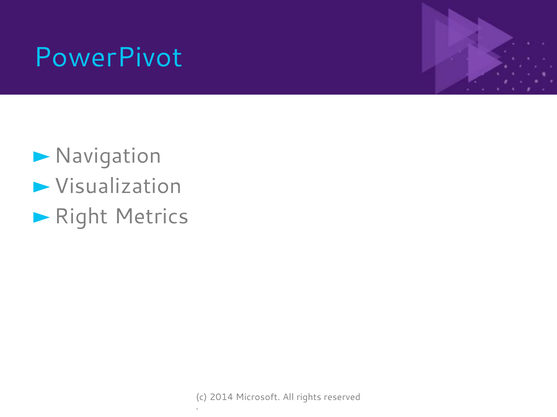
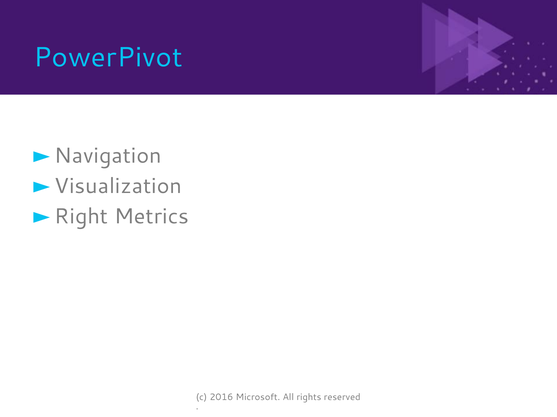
2014: 2014 -> 2016
